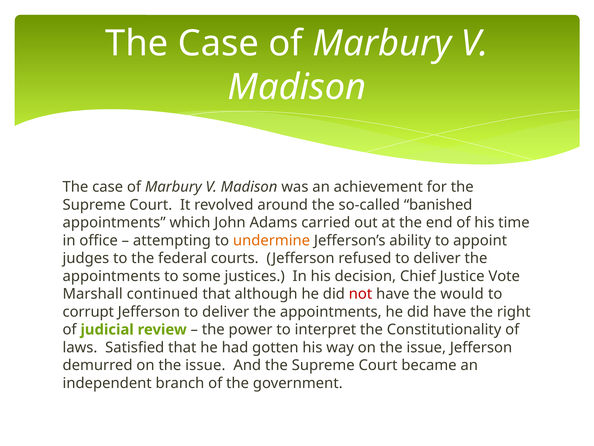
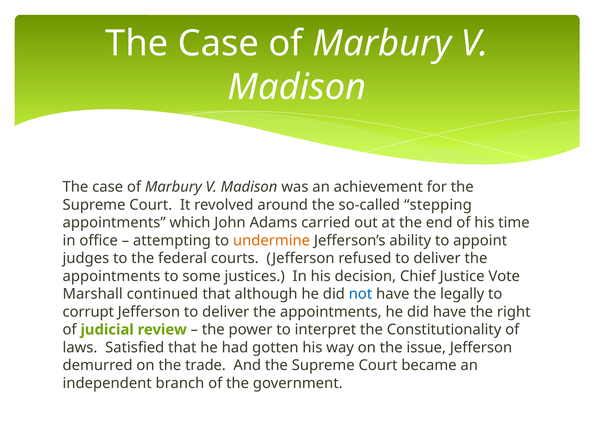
banished: banished -> stepping
not colour: red -> blue
would: would -> legally
demurred on the issue: issue -> trade
